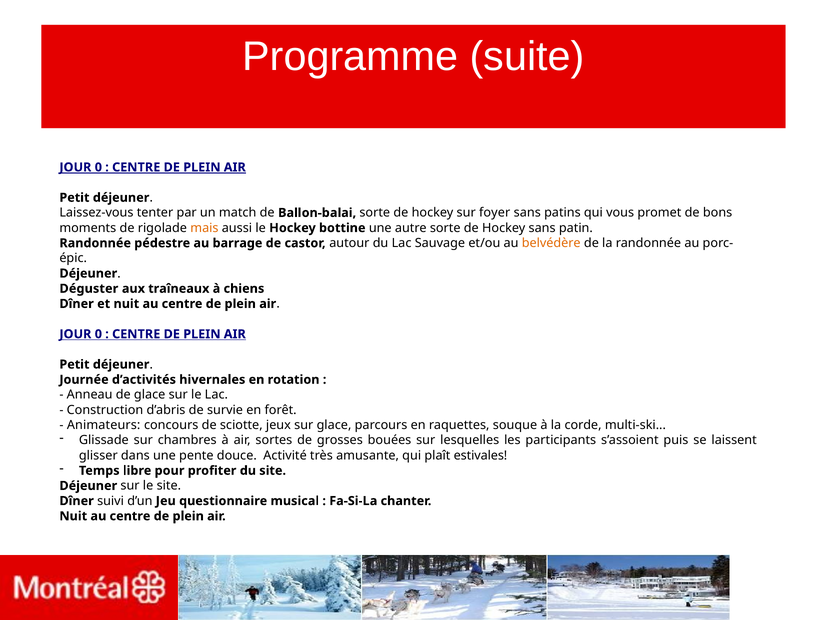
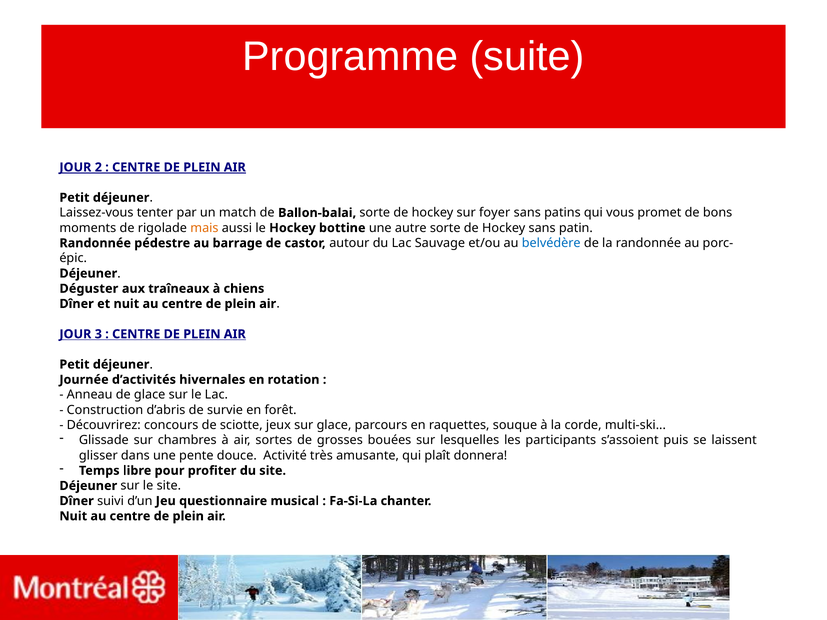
0 at (98, 167): 0 -> 2
belvédère colour: orange -> blue
0 at (98, 334): 0 -> 3
Animateurs: Animateurs -> Découvrirez
estivales: estivales -> donnera
